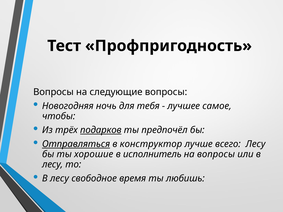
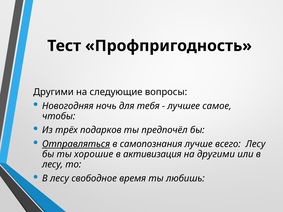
Вопросы at (53, 92): Вопросы -> Другими
подарков underline: present -> none
конструктор: конструктор -> самопознания
исполнитель: исполнитель -> активизация
на вопросы: вопросы -> другими
